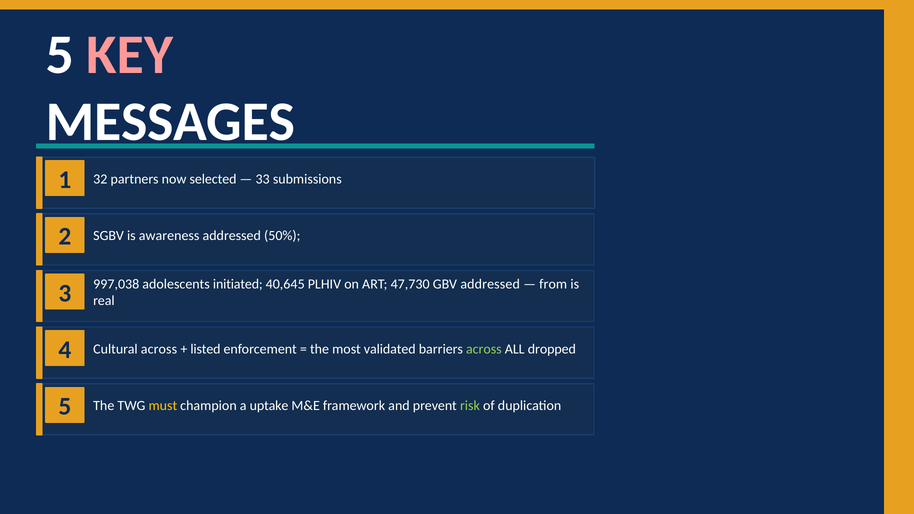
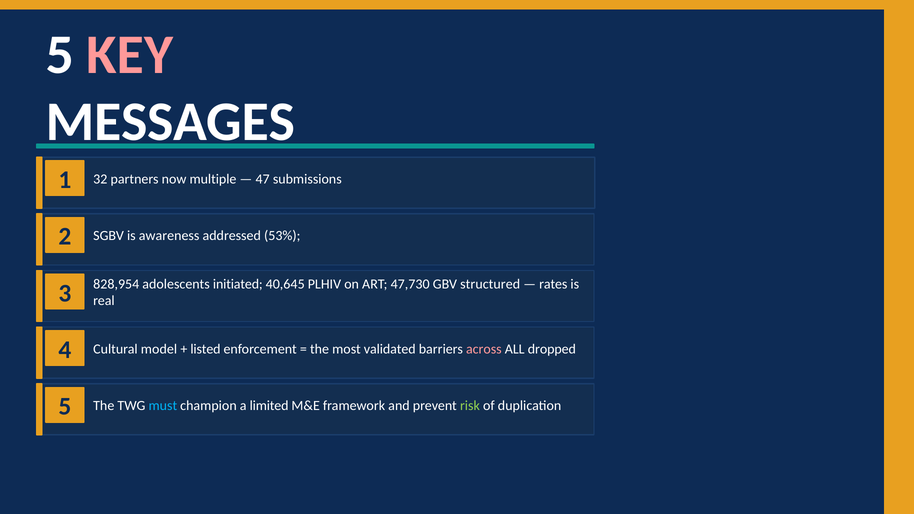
selected: selected -> multiple
33: 33 -> 47
50%: 50% -> 53%
997,038: 997,038 -> 828,954
GBV addressed: addressed -> structured
from: from -> rates
Cultural across: across -> model
across at (484, 349) colour: light green -> pink
must colour: yellow -> light blue
uptake: uptake -> limited
